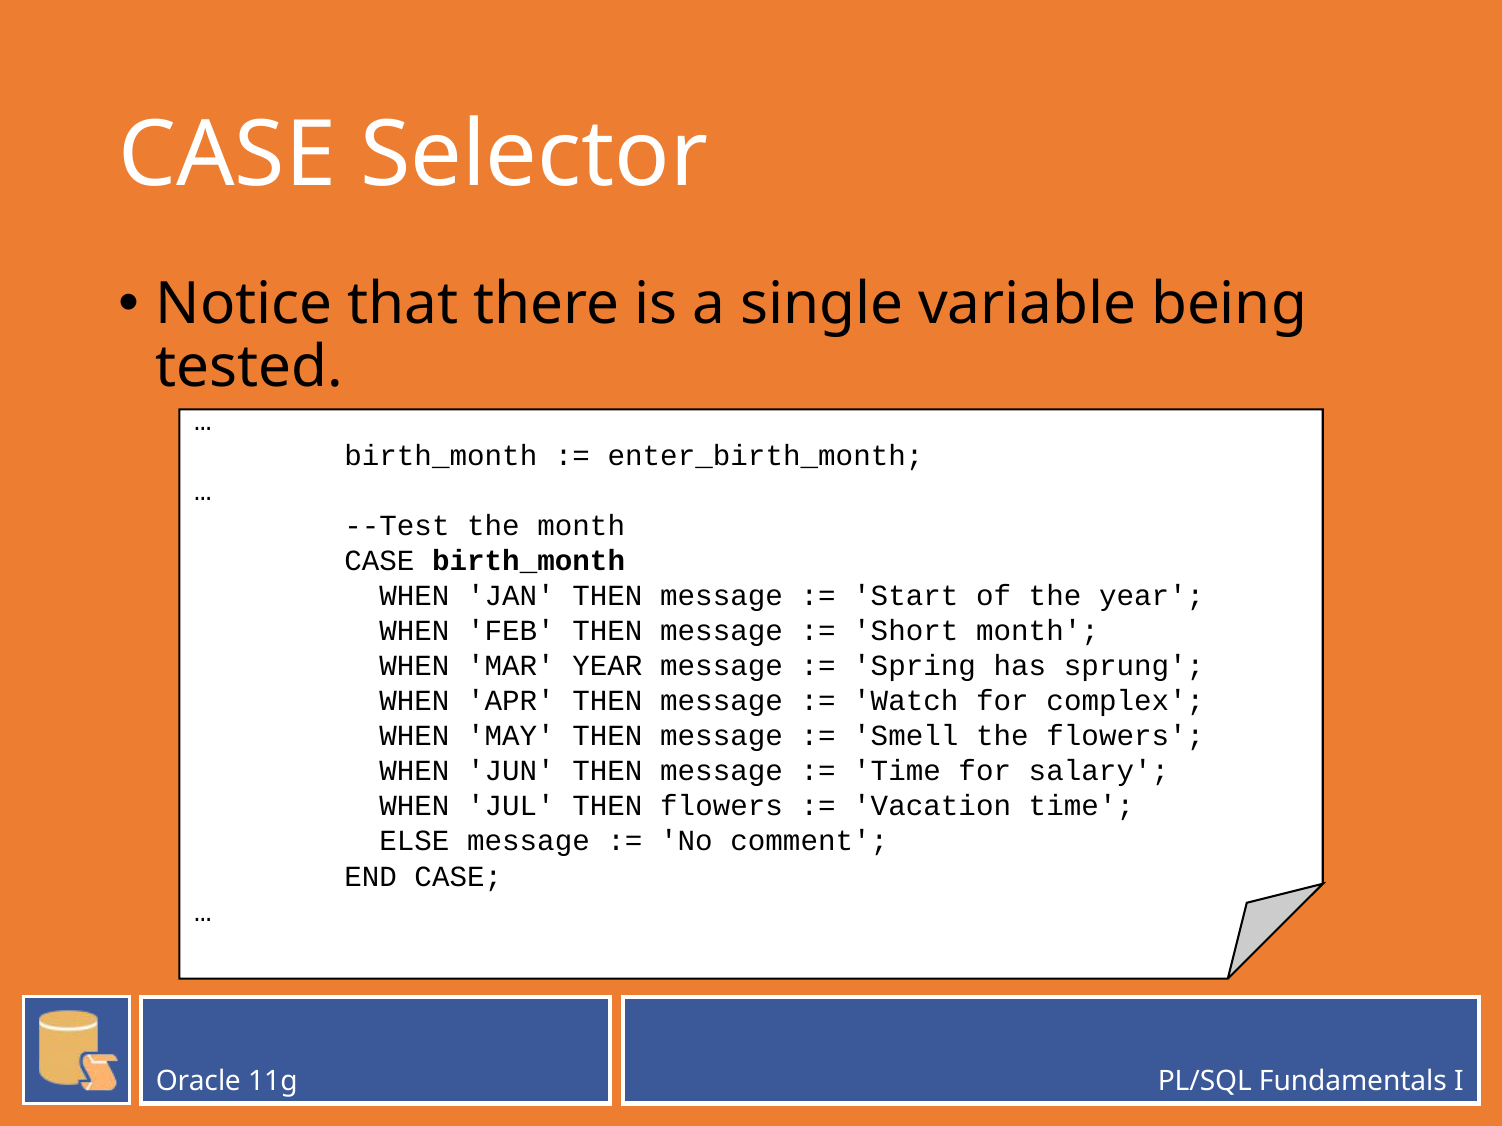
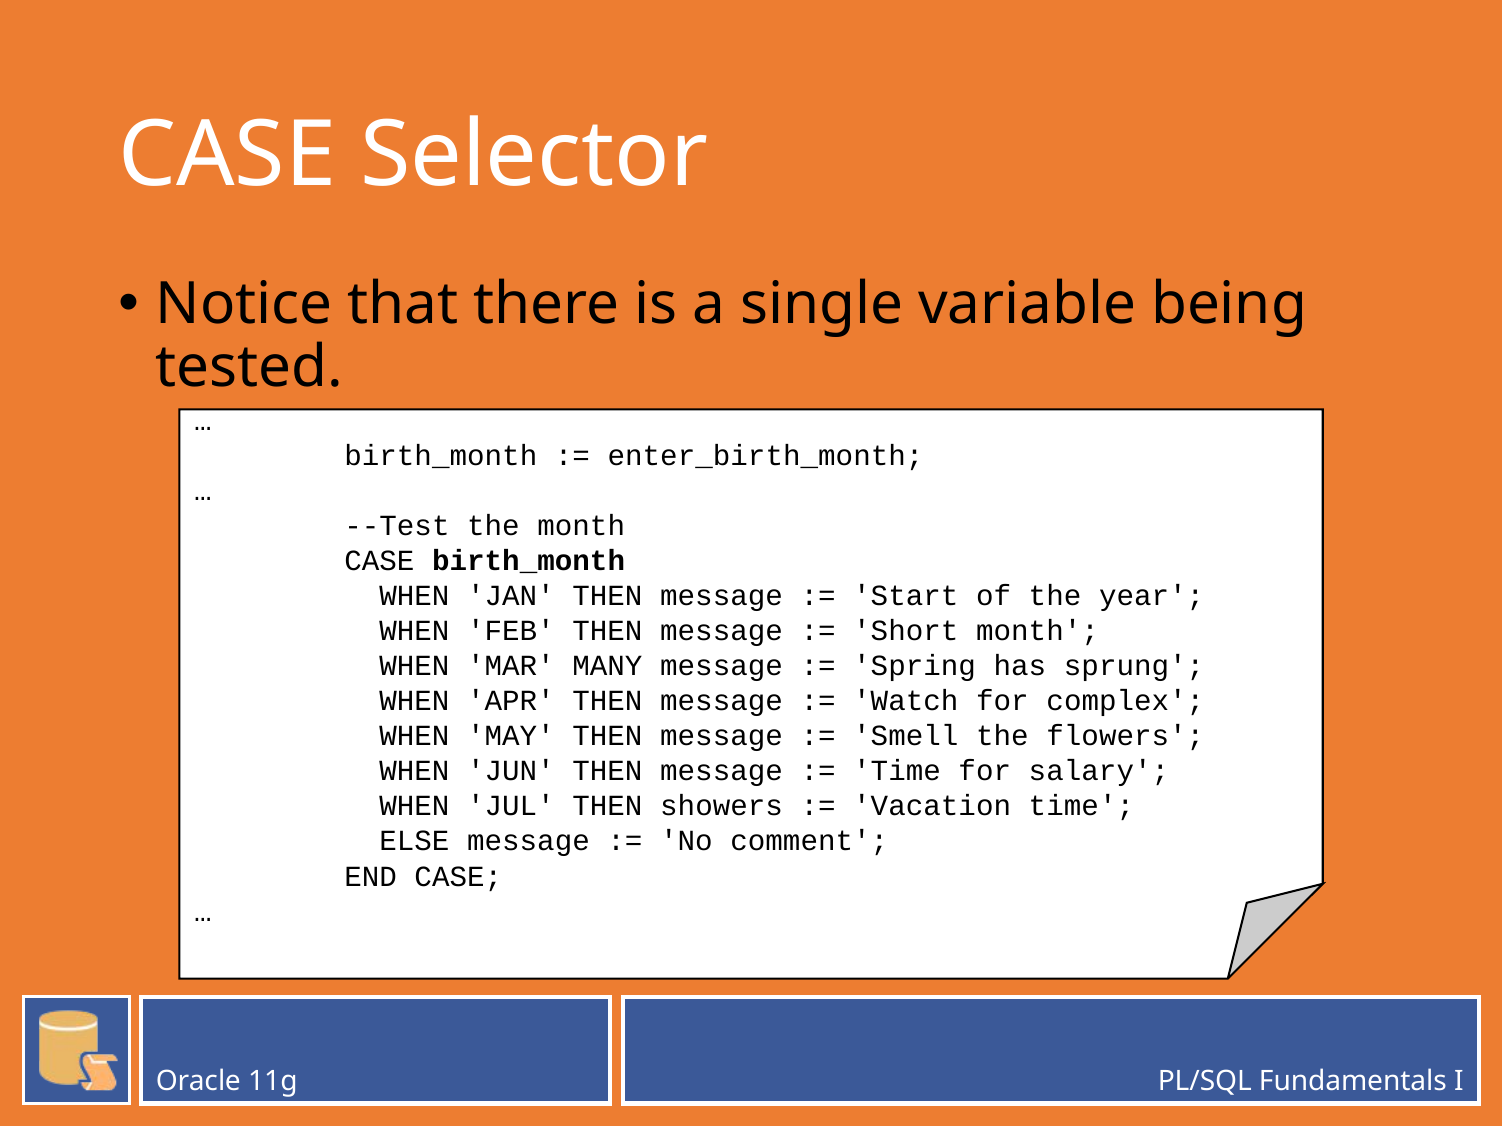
MAR YEAR: YEAR -> MANY
THEN flowers: flowers -> showers
